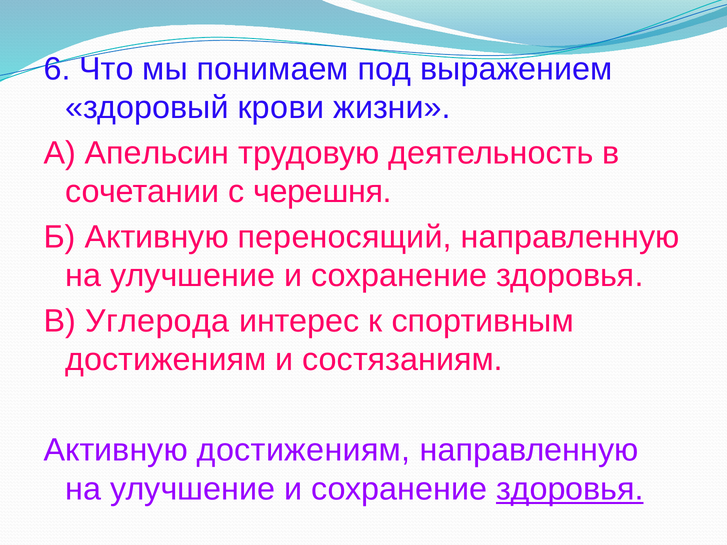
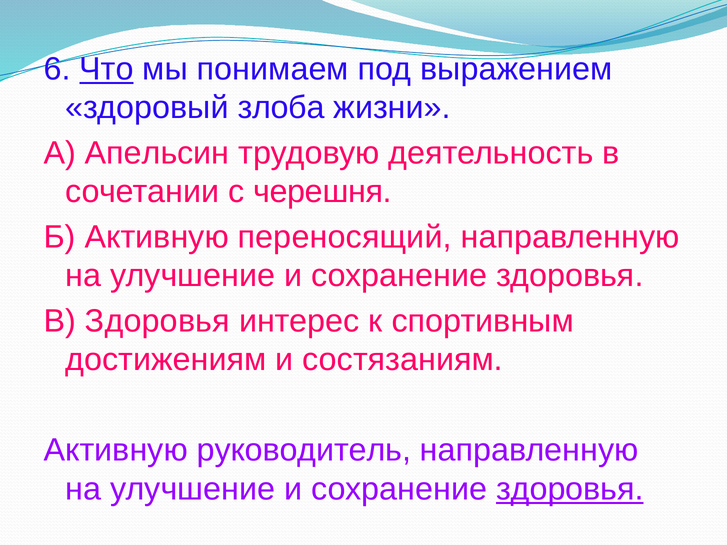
Что underline: none -> present
крови: крови -> злоба
В Углерода: Углерода -> Здоровья
Активную достижениям: достижениям -> руководитель
